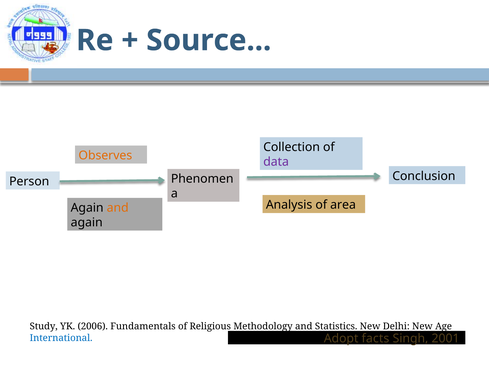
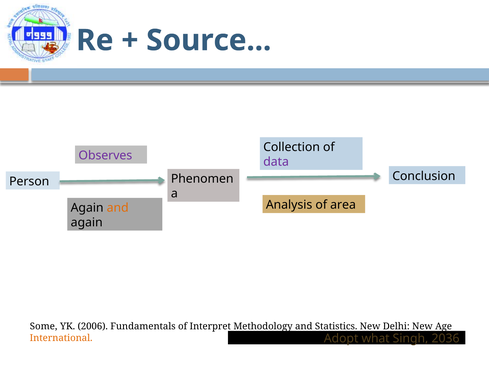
Observes colour: orange -> purple
Study: Study -> Some
Religious: Religious -> Interpret
International colour: blue -> orange
facts: facts -> what
2001: 2001 -> 2036
